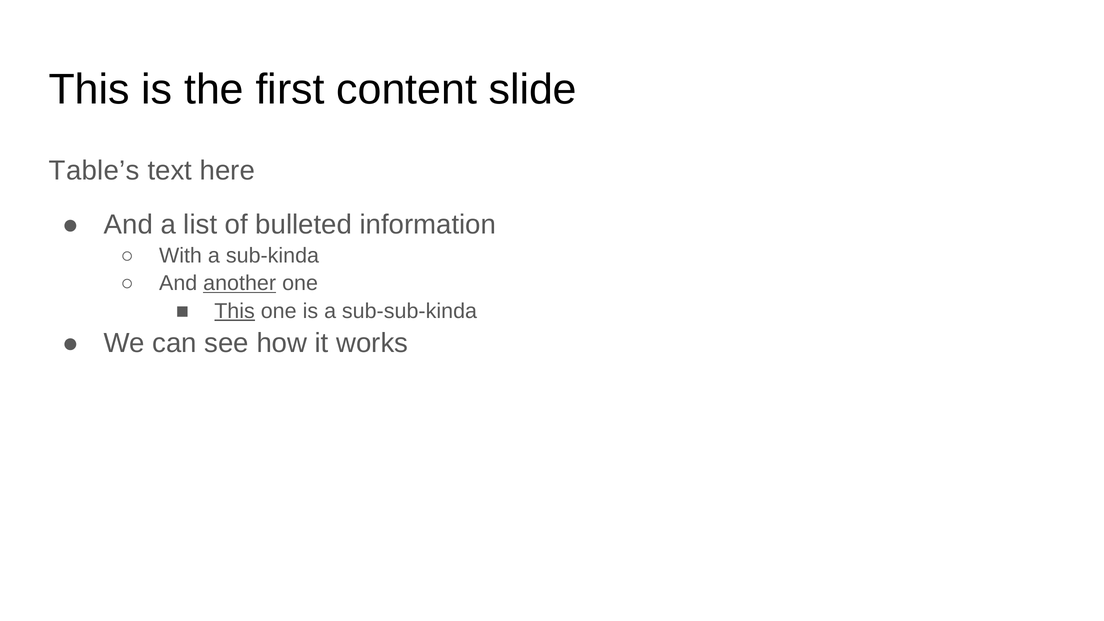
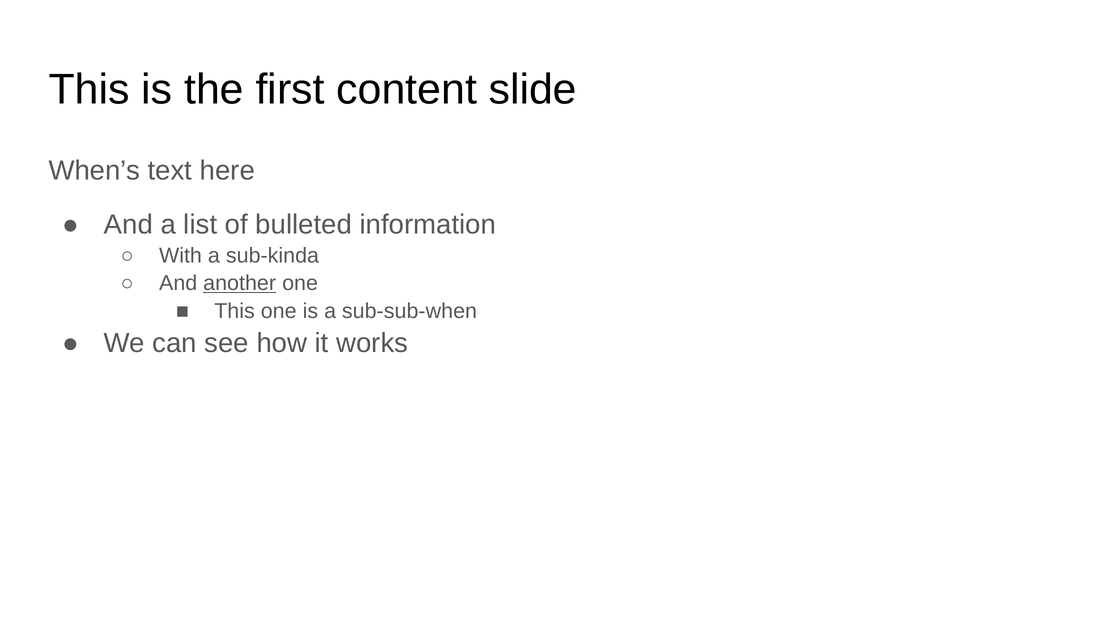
Table’s: Table’s -> When’s
This at (235, 311) underline: present -> none
sub-sub-kinda: sub-sub-kinda -> sub-sub-when
